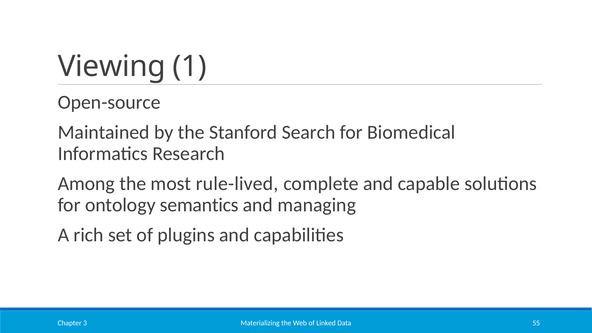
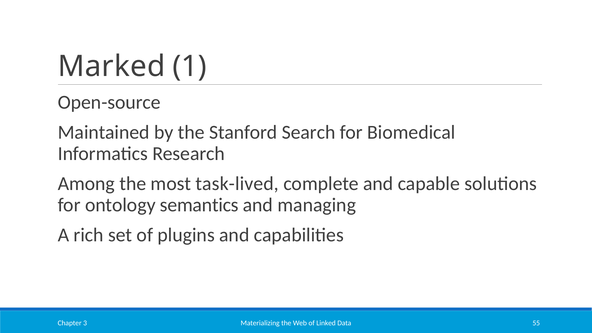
Viewing: Viewing -> Marked
rule-lived: rule-lived -> task-lived
